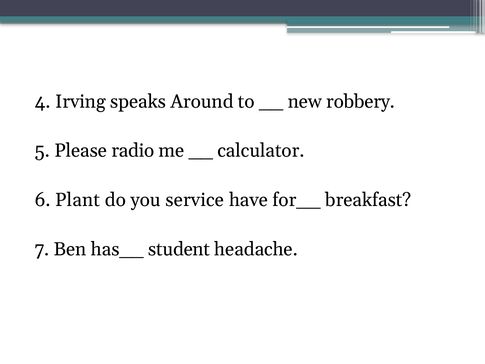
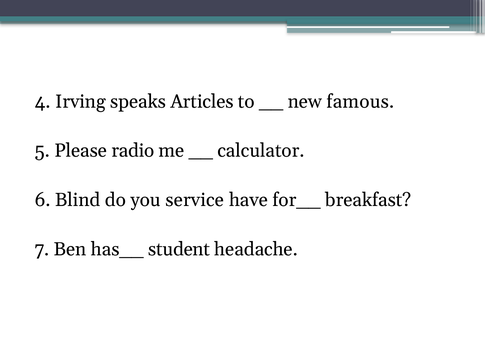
Around: Around -> Articles
robbery: robbery -> famous
Plant: Plant -> Blind
